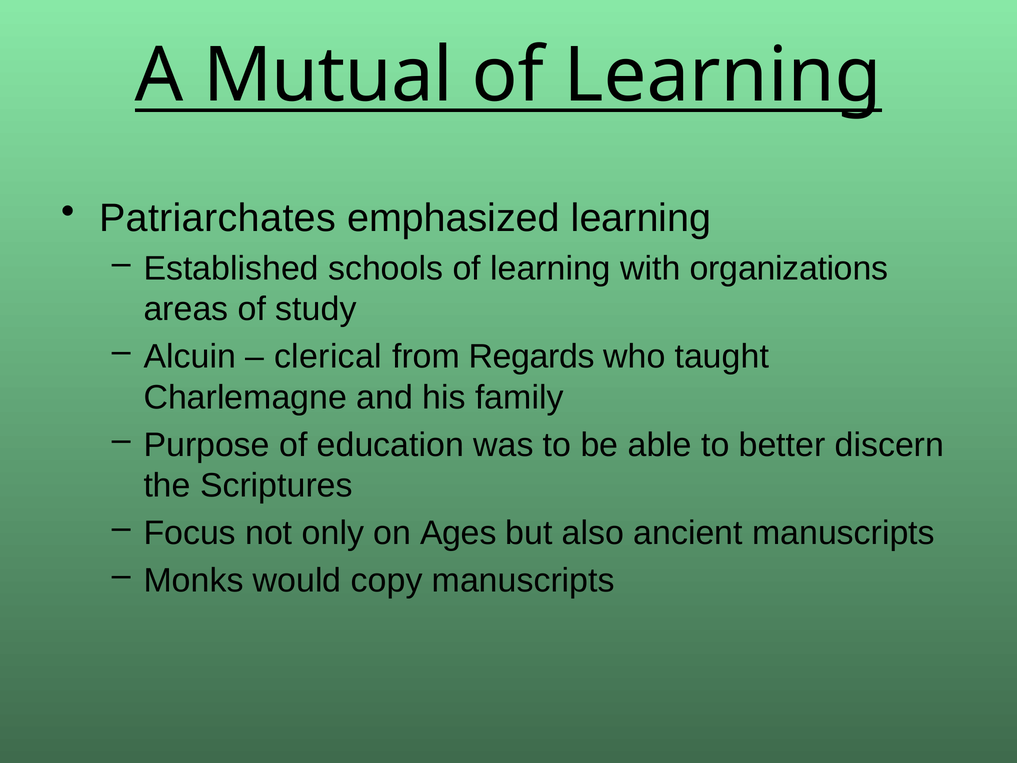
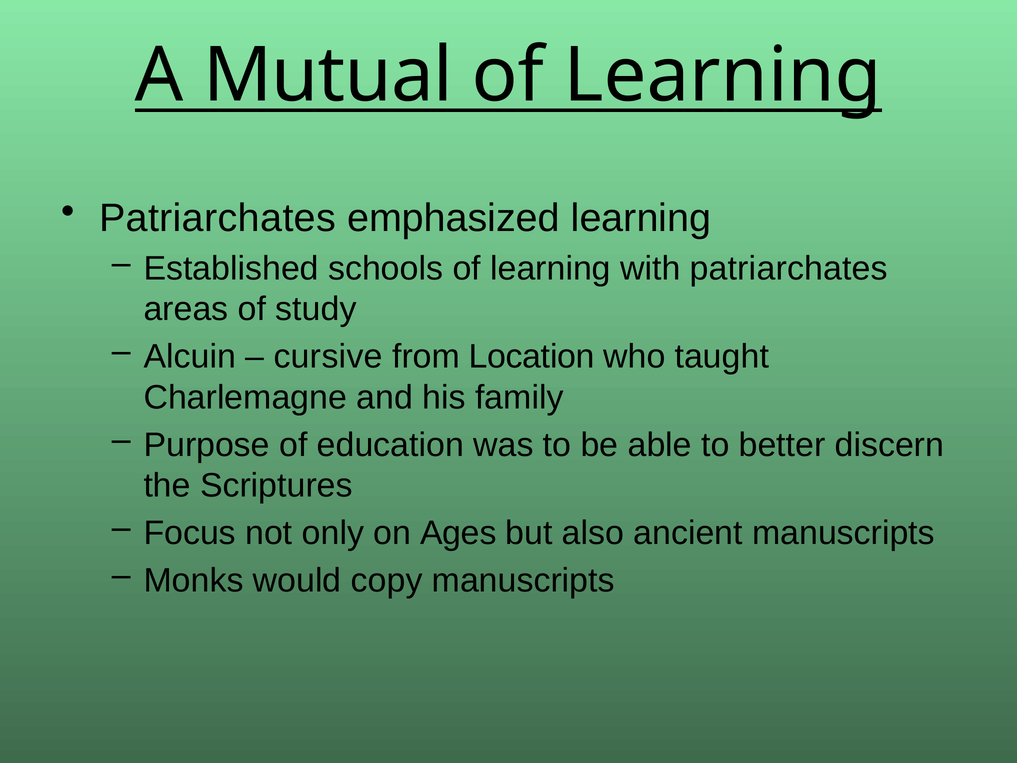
with organizations: organizations -> patriarchates
clerical: clerical -> cursive
Regards: Regards -> Location
